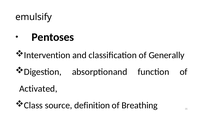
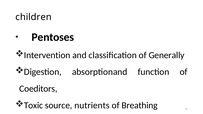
emulsify: emulsify -> children
Activated: Activated -> Coeditors
Class: Class -> Toxic
definition: definition -> nutrients
